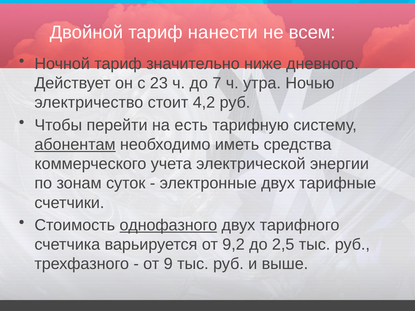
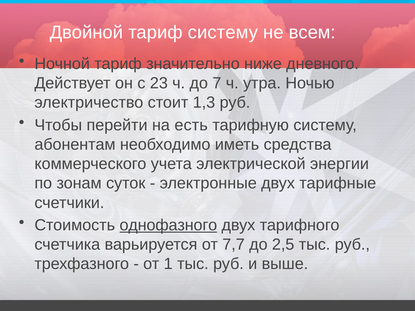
тариф нанести: нанести -> систему
4,2: 4,2 -> 1,3
абонентам underline: present -> none
9,2: 9,2 -> 7,7
9: 9 -> 1
